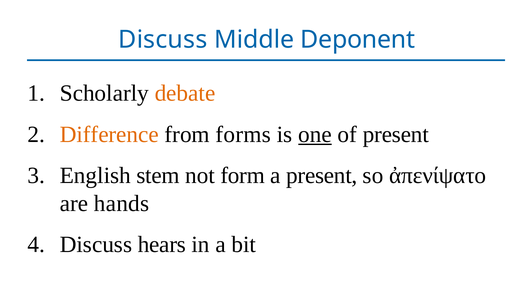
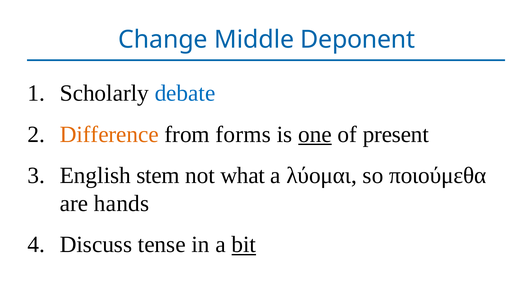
Discuss at (163, 40): Discuss -> Change
debate colour: orange -> blue
form: form -> what
a present: present -> λύομαι
ἀπενίψατο: ἀπενίψατο -> ποιούμεθα
hears: hears -> tense
bit underline: none -> present
